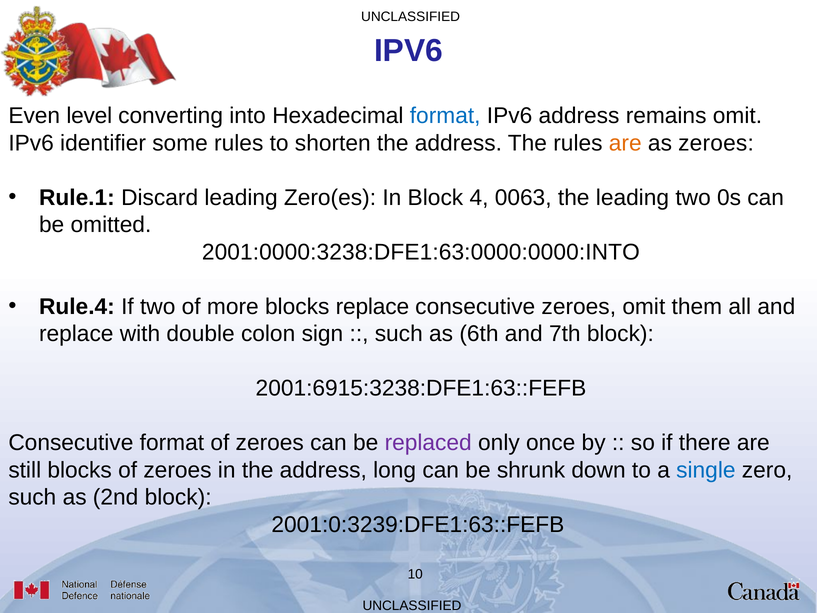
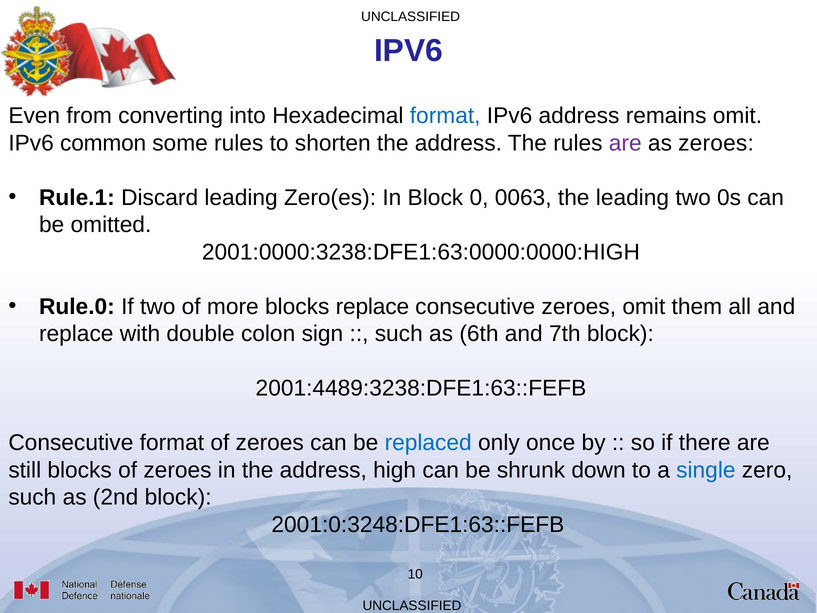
level: level -> from
identifier: identifier -> common
are at (625, 143) colour: orange -> purple
4: 4 -> 0
2001:0000:3238:DFE1:63:0000:0000:INTO: 2001:0000:3238:DFE1:63:0000:0000:INTO -> 2001:0000:3238:DFE1:63:0000:0000:HIGH
Rule.4: Rule.4 -> Rule.0
2001:6915:3238:DFE1:63::FEFB: 2001:6915:3238:DFE1:63::FEFB -> 2001:4489:3238:DFE1:63::FEFB
replaced colour: purple -> blue
long: long -> high
2001:0:3239:DFE1:63::FEFB: 2001:0:3239:DFE1:63::FEFB -> 2001:0:3248:DFE1:63::FEFB
